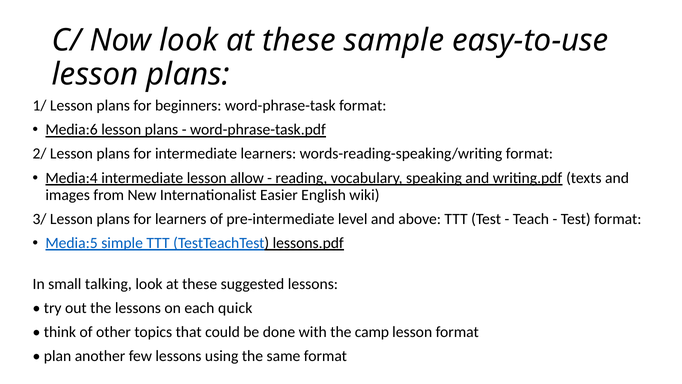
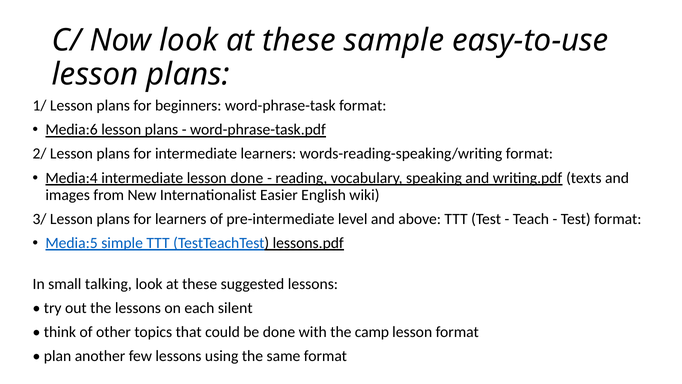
lesson allow: allow -> done
quick: quick -> silent
